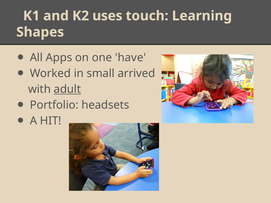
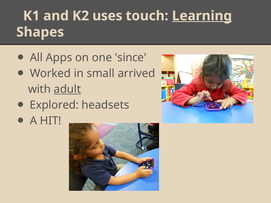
Learning underline: none -> present
have: have -> since
Portfolio: Portfolio -> Explored
